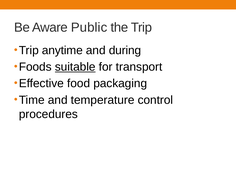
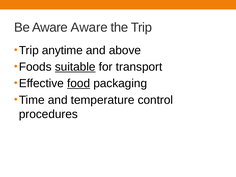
Aware Public: Public -> Aware
during: during -> above
food underline: none -> present
